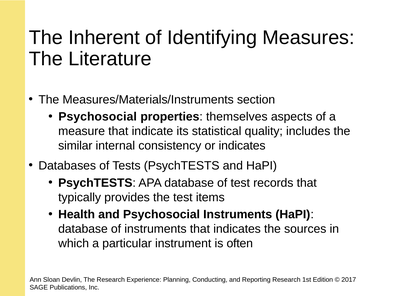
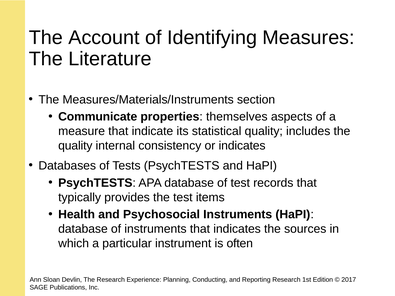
Inherent: Inherent -> Account
Psychosocial at (98, 117): Psychosocial -> Communicate
similar at (75, 146): similar -> quality
